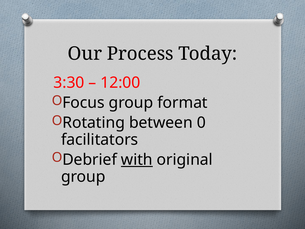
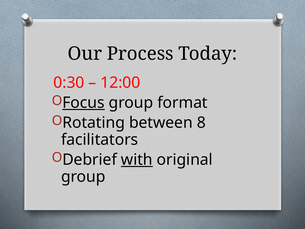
3:30: 3:30 -> 0:30
Focus underline: none -> present
0: 0 -> 8
